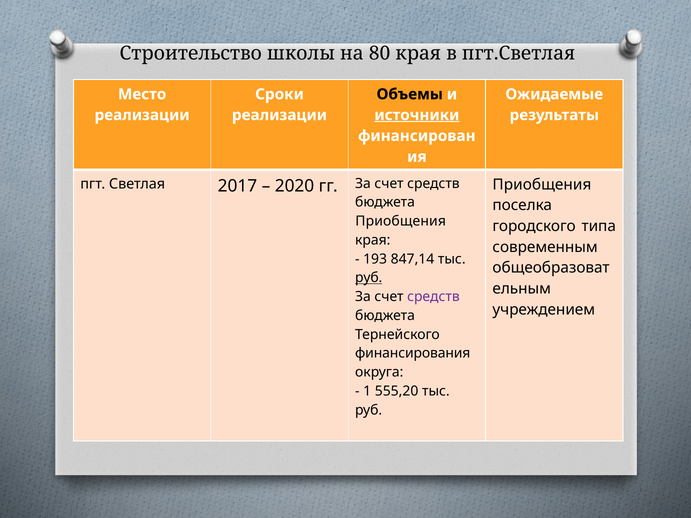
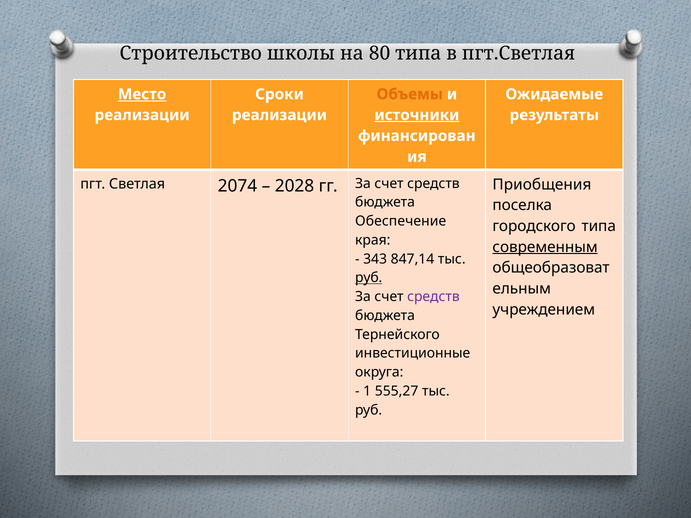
80 края: края -> типа
Место underline: none -> present
Объемы colour: black -> orange
2017: 2017 -> 2074
2020: 2020 -> 2028
Приобщения at (401, 221): Приобщения -> Обеспечение
современным underline: none -> present
193: 193 -> 343
финансирования: финансирования -> инвестиционные
555,20: 555,20 -> 555,27
